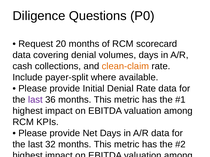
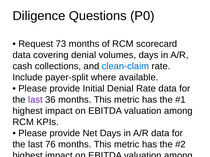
20: 20 -> 73
clean-claim colour: orange -> blue
32: 32 -> 76
